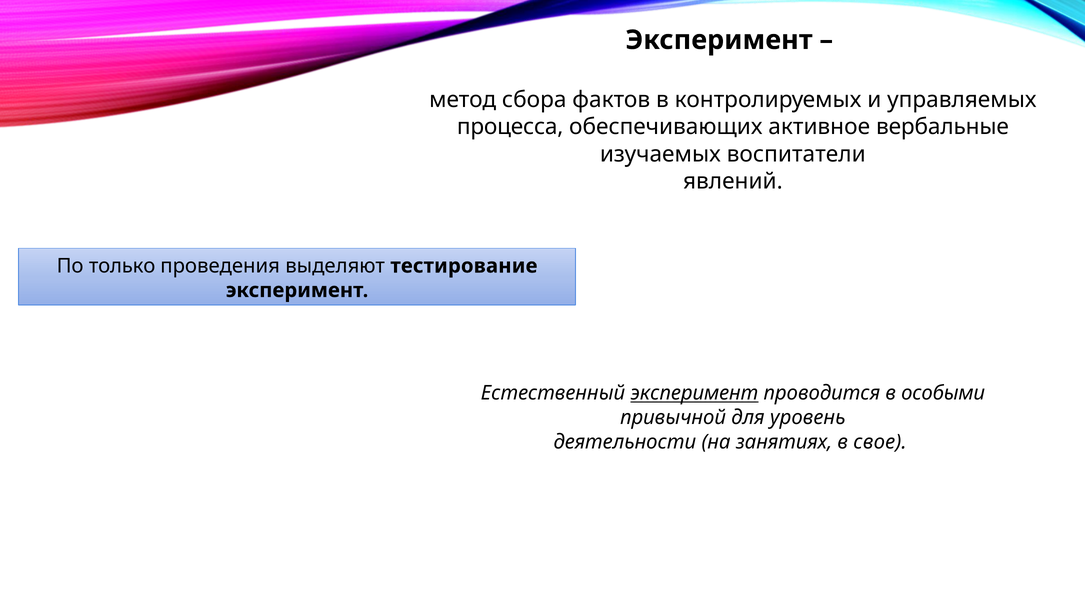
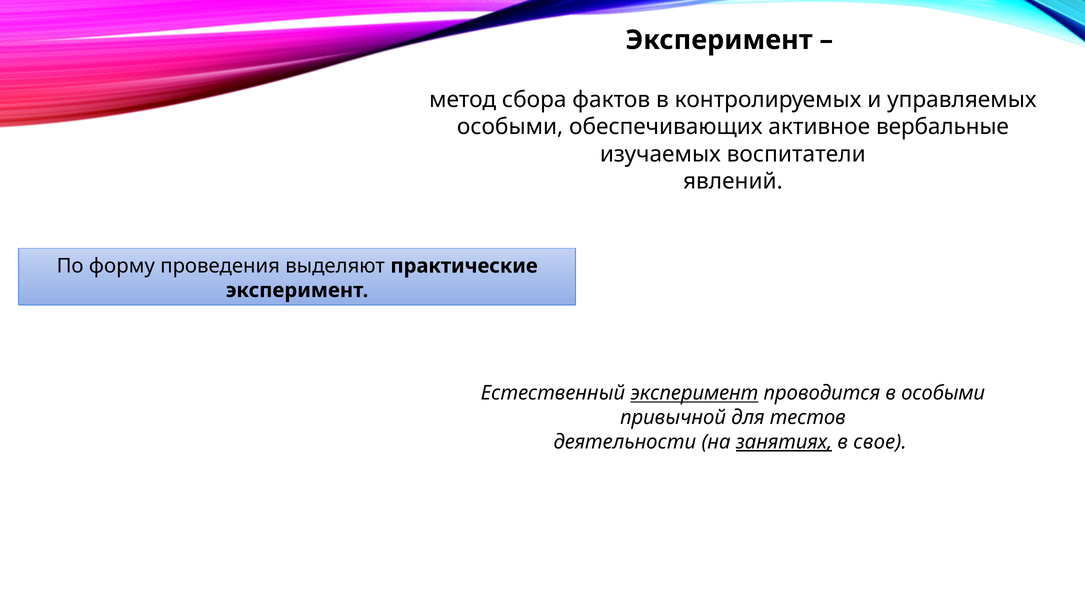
процесса at (510, 127): процесса -> особыми
только: только -> форму
тестирование: тестирование -> практические
уровень: уровень -> тестов
занятиях underline: none -> present
